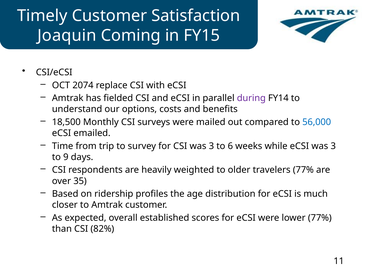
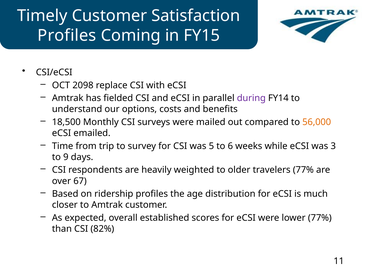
Joaquin at (67, 35): Joaquin -> Profiles
2074: 2074 -> 2098
56,000 colour: blue -> orange
CSI was 3: 3 -> 5
35: 35 -> 67
